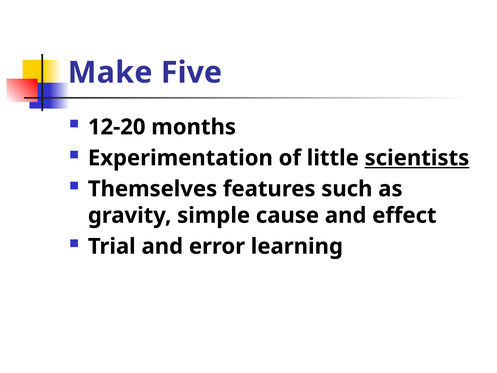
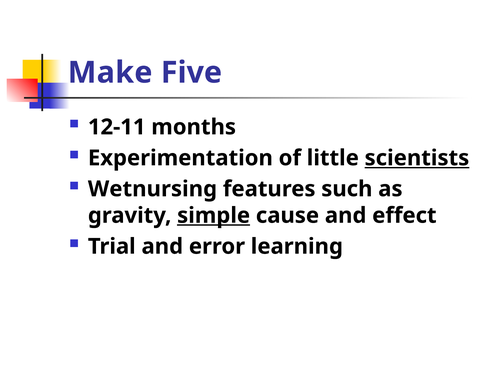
12-20: 12-20 -> 12-11
Themselves: Themselves -> Wetnursing
simple underline: none -> present
